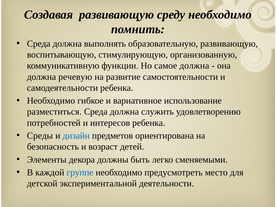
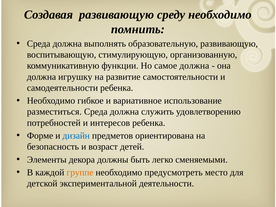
речевую: речевую -> игрушку
Среды: Среды -> Форме
группе colour: blue -> orange
